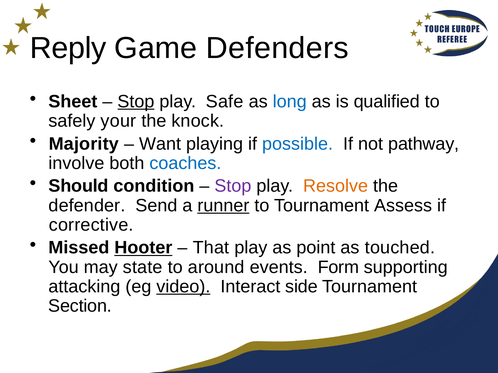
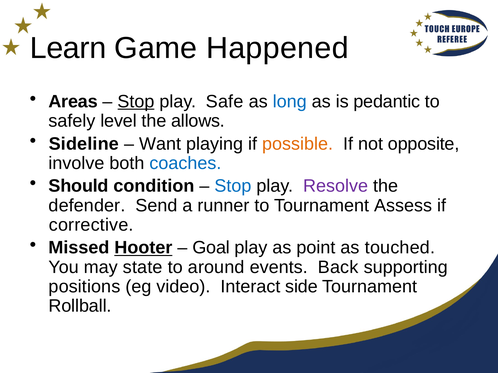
Reply: Reply -> Learn
Defenders: Defenders -> Happened
Sheet: Sheet -> Areas
qualified: qualified -> pedantic
your: your -> level
knock: knock -> allows
Majority: Majority -> Sideline
possible colour: blue -> orange
pathway: pathway -> opposite
Stop at (233, 186) colour: purple -> blue
Resolve colour: orange -> purple
runner underline: present -> none
That: That -> Goal
Form: Form -> Back
attacking: attacking -> positions
video underline: present -> none
Section: Section -> Rollball
